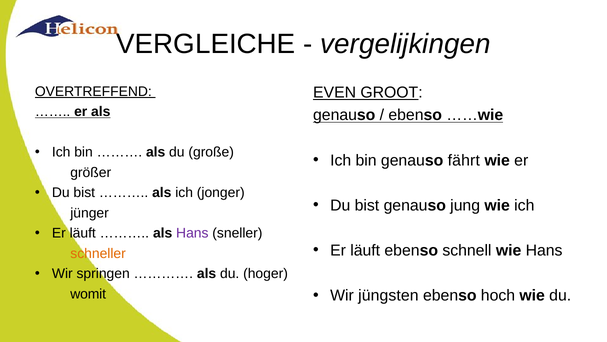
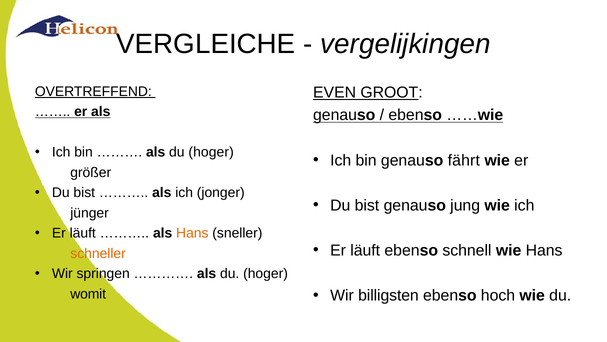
große at (211, 152): große -> hoger
Hans at (192, 233) colour: purple -> orange
jüngsten: jüngsten -> billigsten
